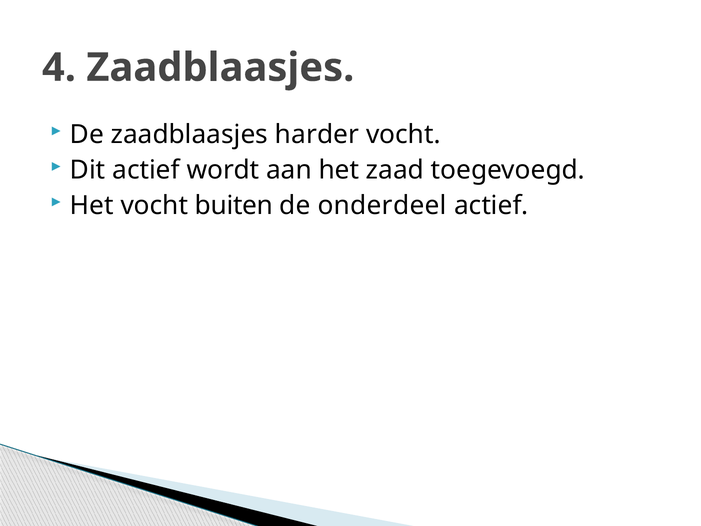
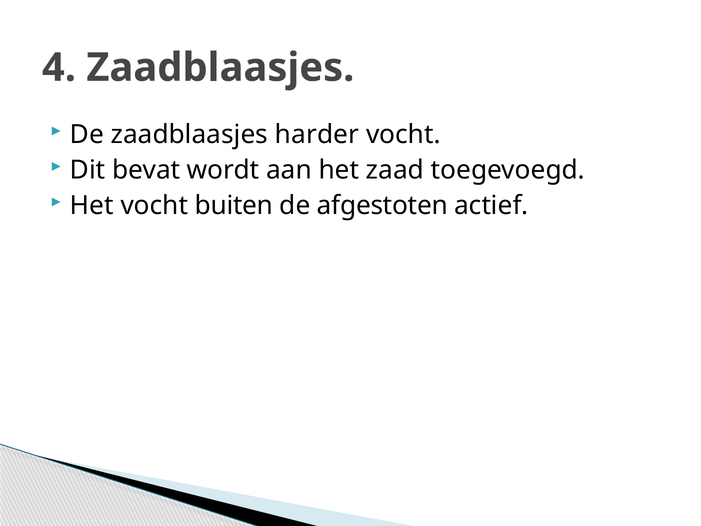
Dit actief: actief -> bevat
onderdeel: onderdeel -> afgestoten
